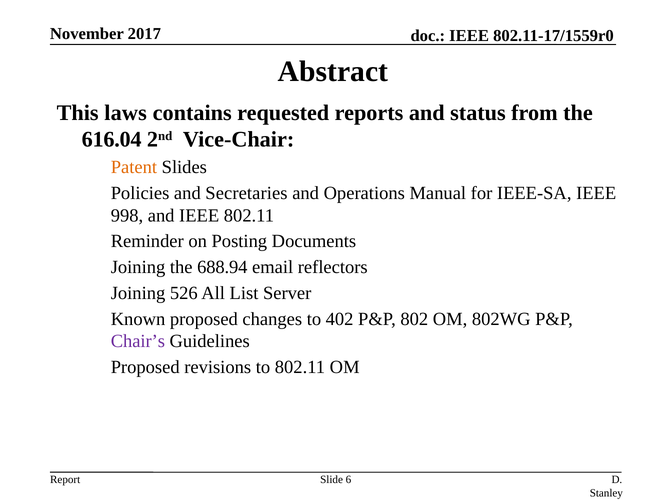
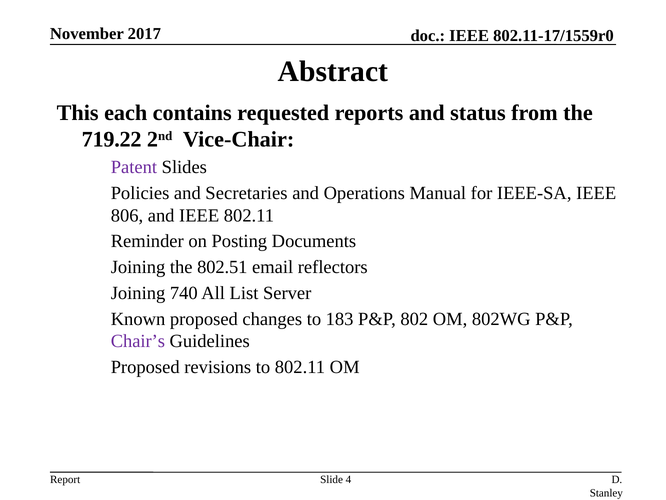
laws: laws -> each
616.04: 616.04 -> 719.22
Patent colour: orange -> purple
998: 998 -> 806
688.94: 688.94 -> 802.51
526: 526 -> 740
402: 402 -> 183
6: 6 -> 4
